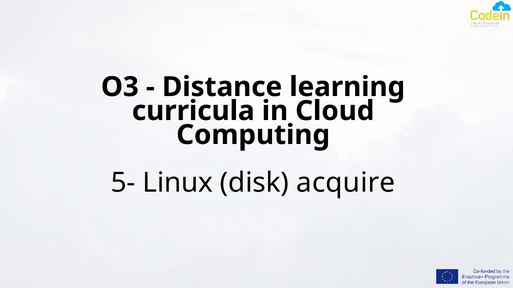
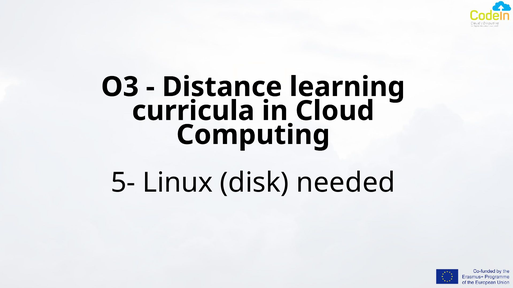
acquire: acquire -> needed
